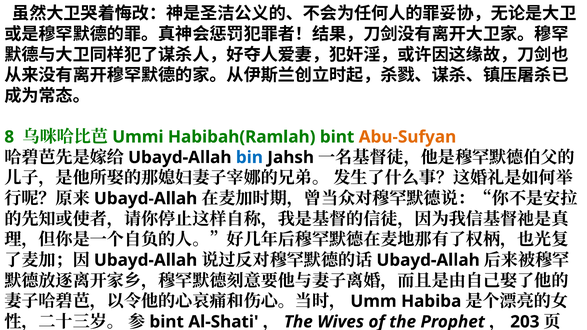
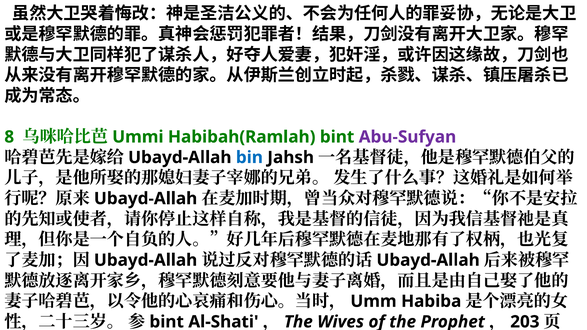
Abu-Sufyan colour: orange -> purple
